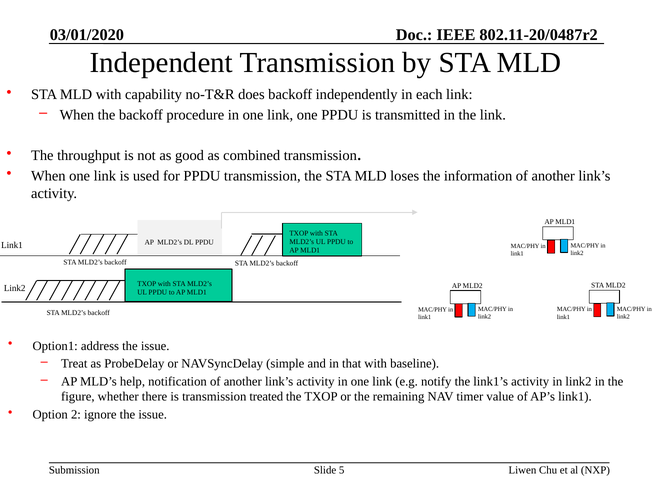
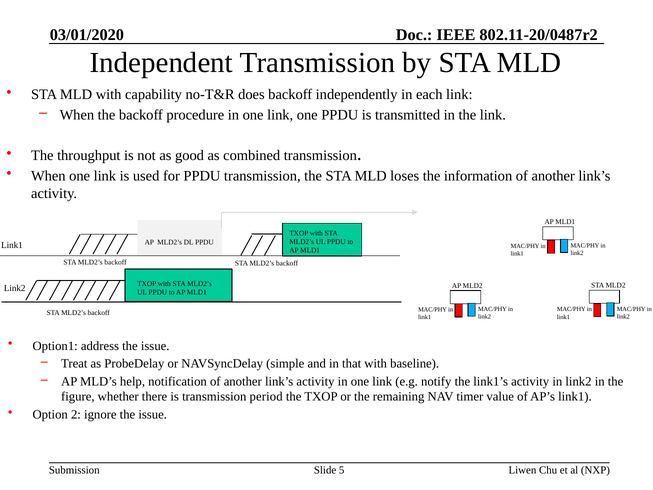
treated: treated -> period
